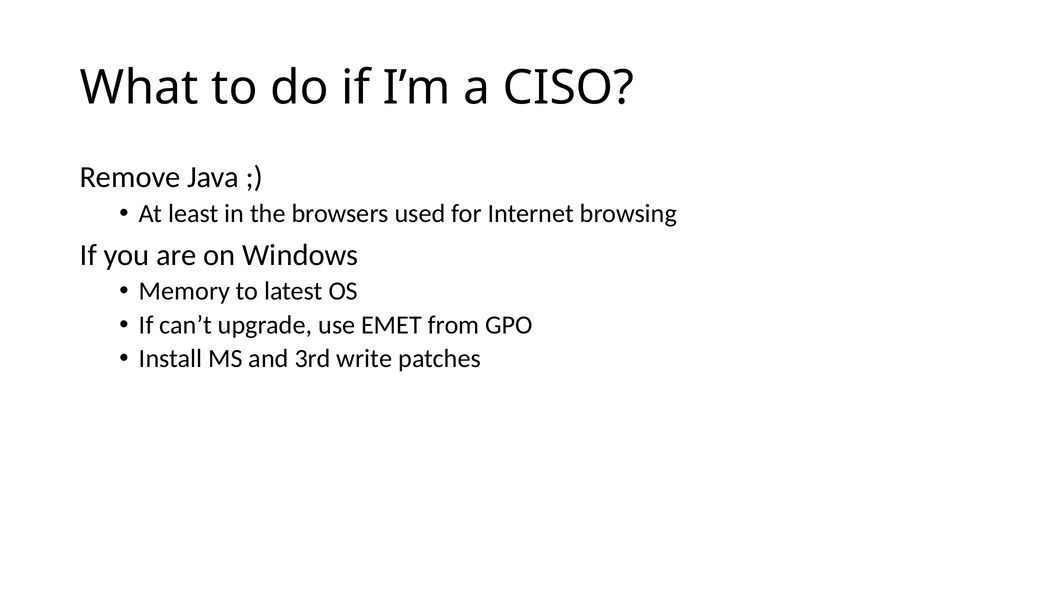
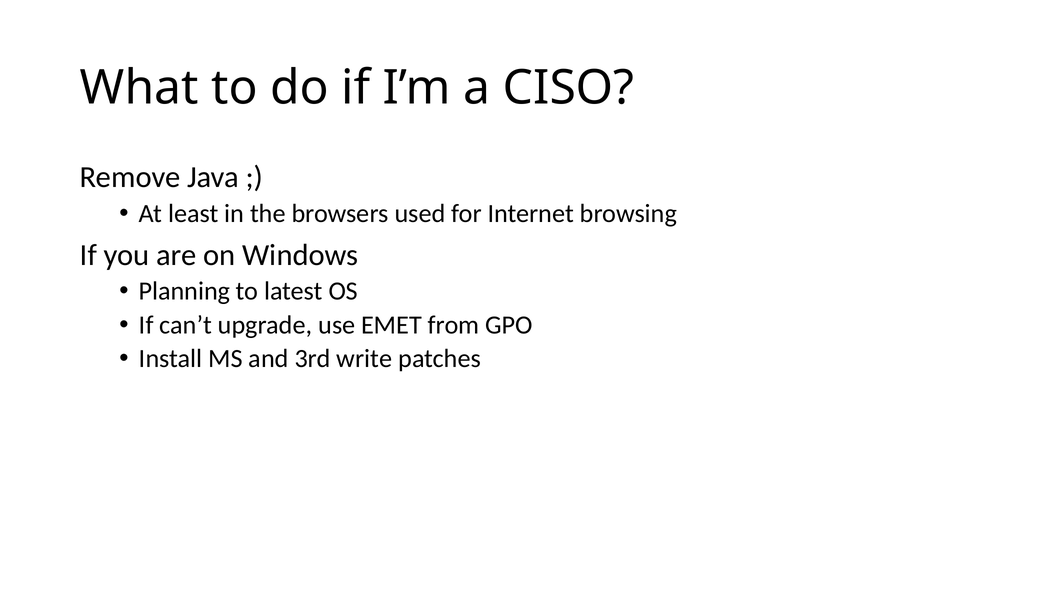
Memory: Memory -> Planning
